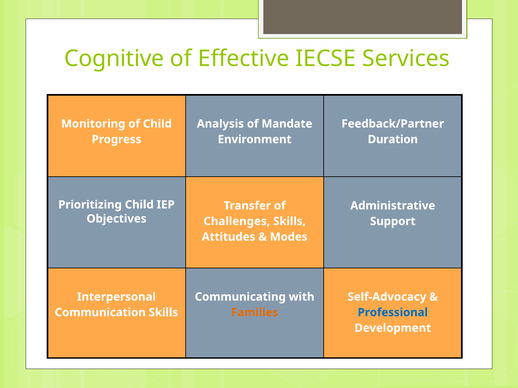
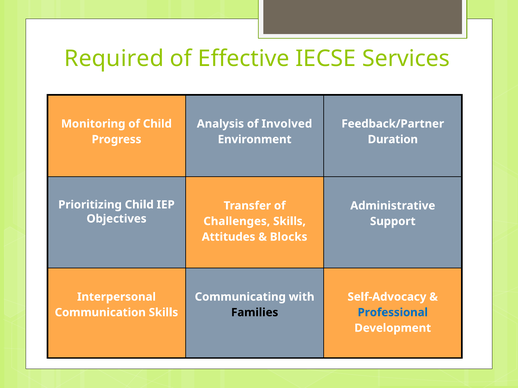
Cognitive: Cognitive -> Required
Mandate: Mandate -> Involved
Modes: Modes -> Blocks
Families colour: orange -> black
